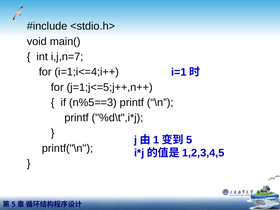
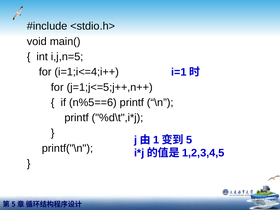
i,j,n=7: i,j,n=7 -> i,j,n=5
n%5==3: n%5==3 -> n%5==6
